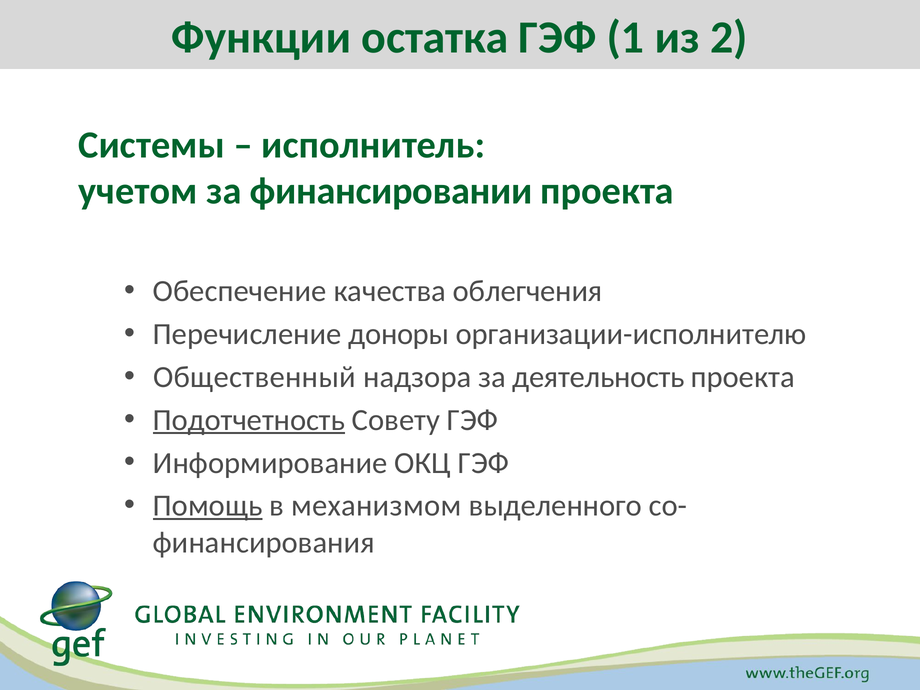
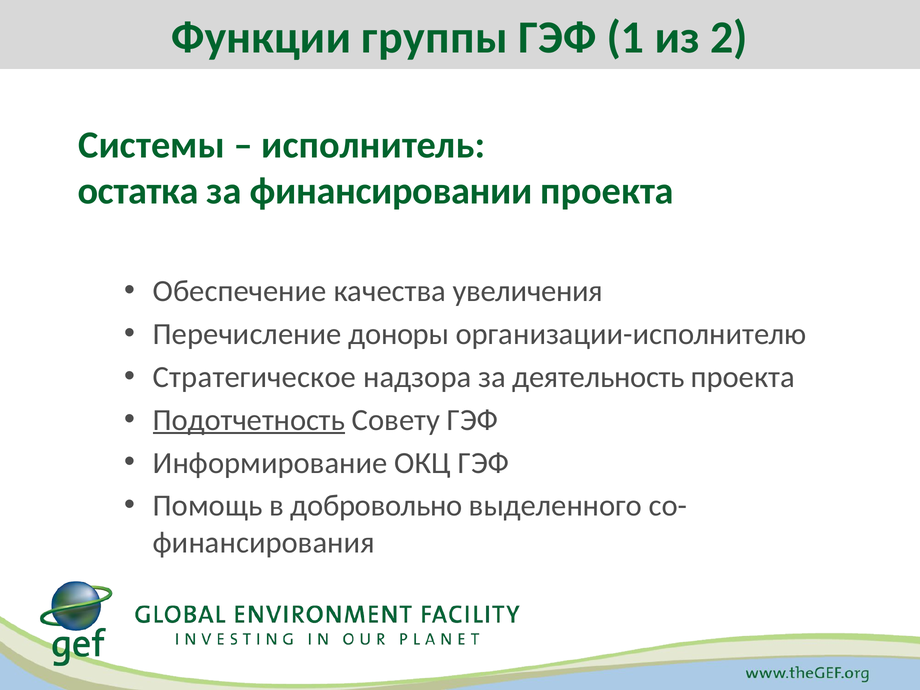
остатка: остатка -> группы
учетом: учетом -> остатка
облегчения: облегчения -> увеличения
Общественный: Общественный -> Стратегическое
Помощь underline: present -> none
механизмом: механизмом -> добровольно
